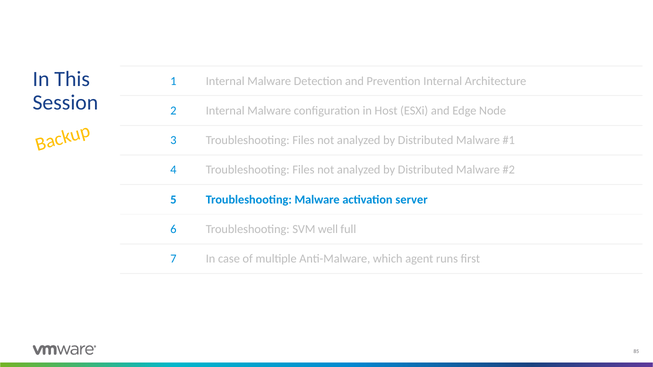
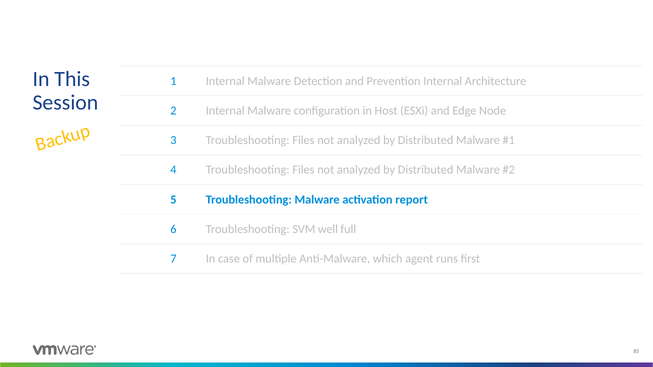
server: server -> report
